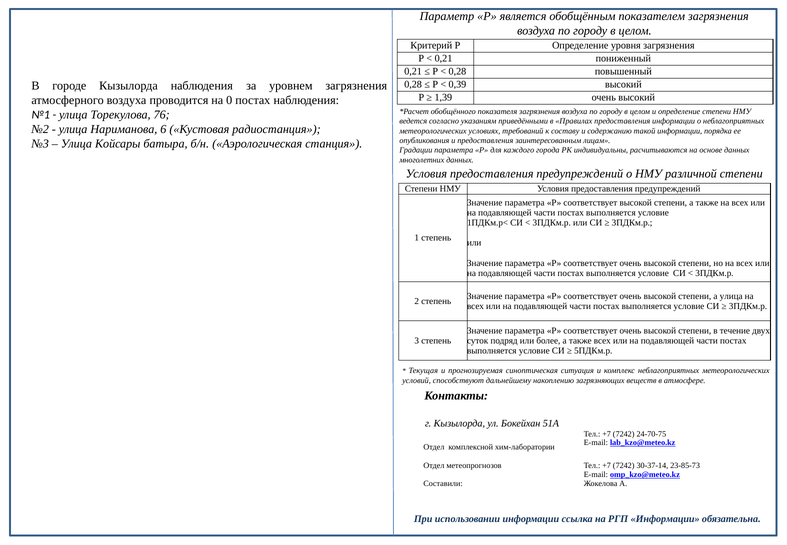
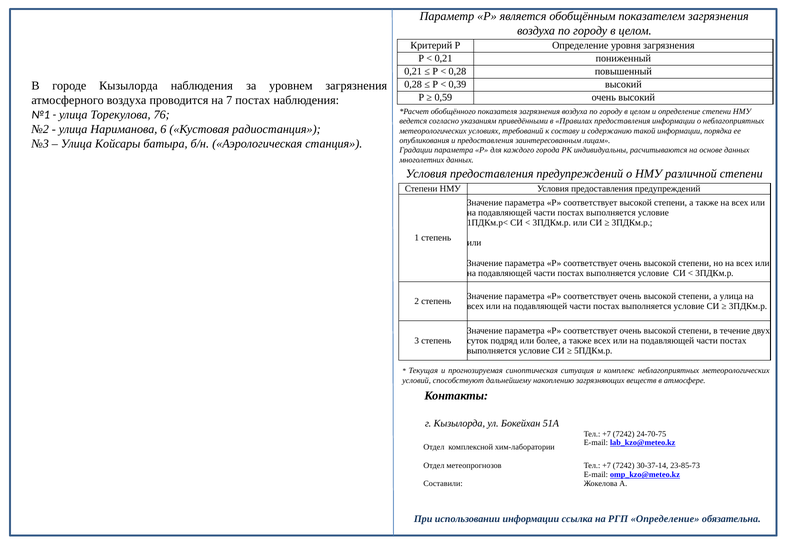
1,39: 1,39 -> 0,59
0: 0 -> 7
РГП Информации: Информации -> Определение
